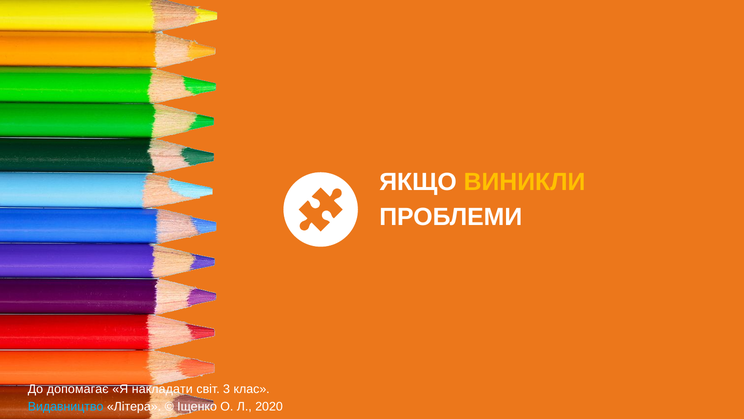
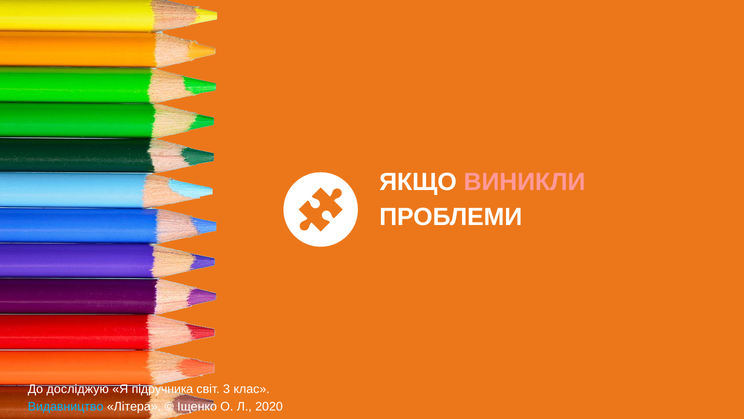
ВИНИКЛИ colour: yellow -> pink
допомагає: допомагає -> досліджую
накладати: накладати -> підручника
